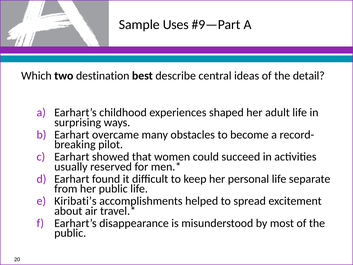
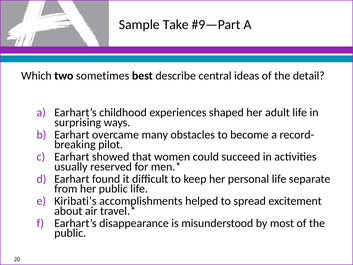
Uses: Uses -> Take
destination: destination -> sometimes
